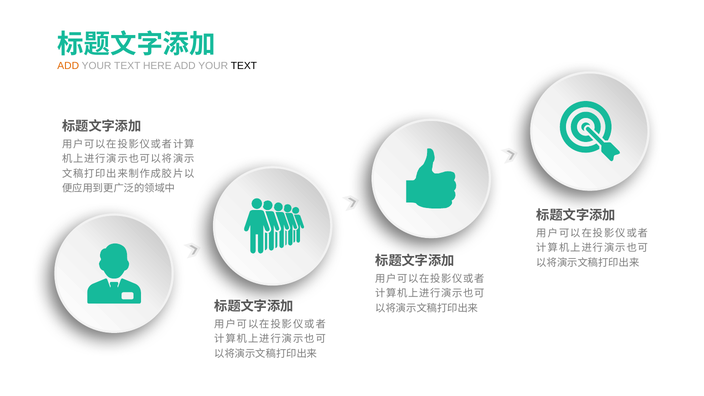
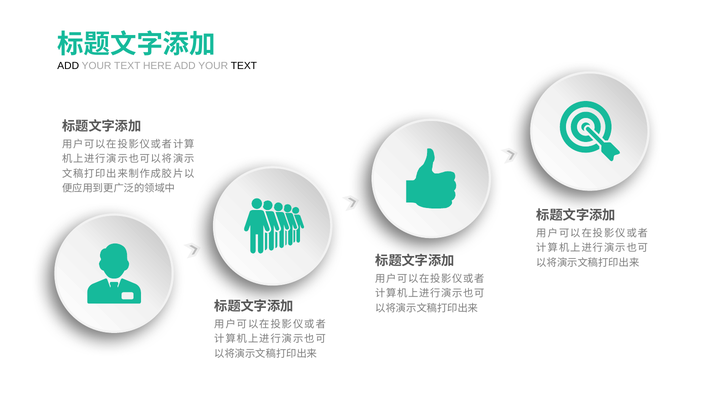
ADD at (68, 66) colour: orange -> black
